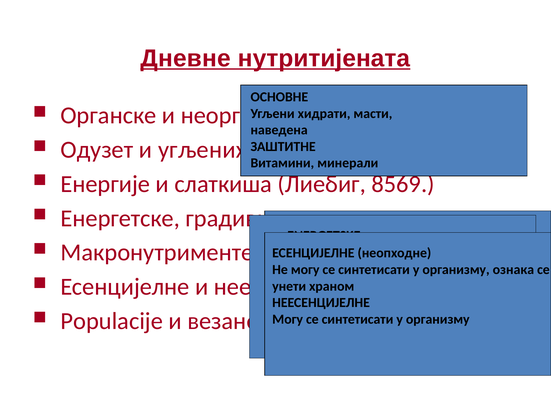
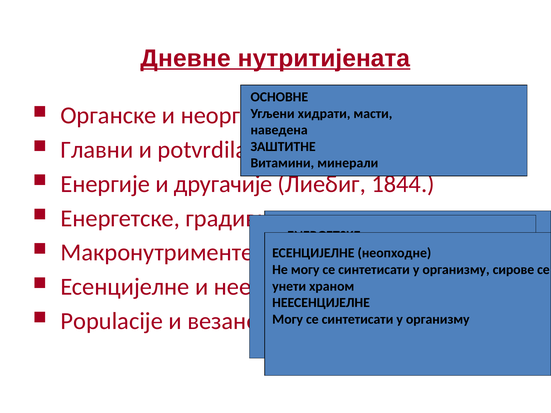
Одузет: Одузет -> Главни
угљених: угљених -> potvrdila
слаткиша: слаткиша -> другачије
8569: 8569 -> 1844
ознака: ознака -> сирове
